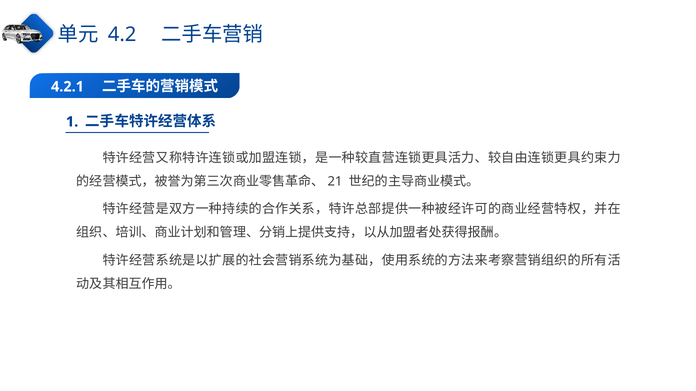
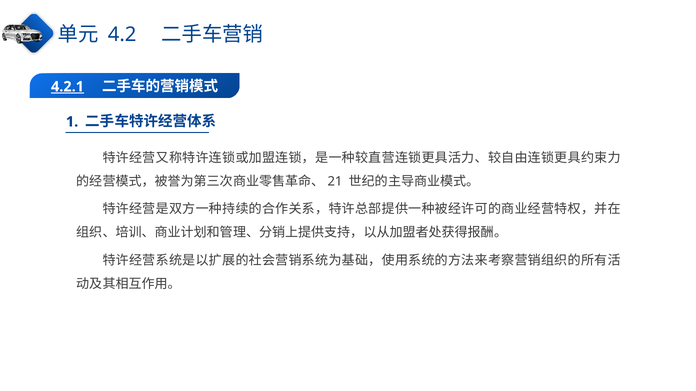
4.2.1 underline: none -> present
